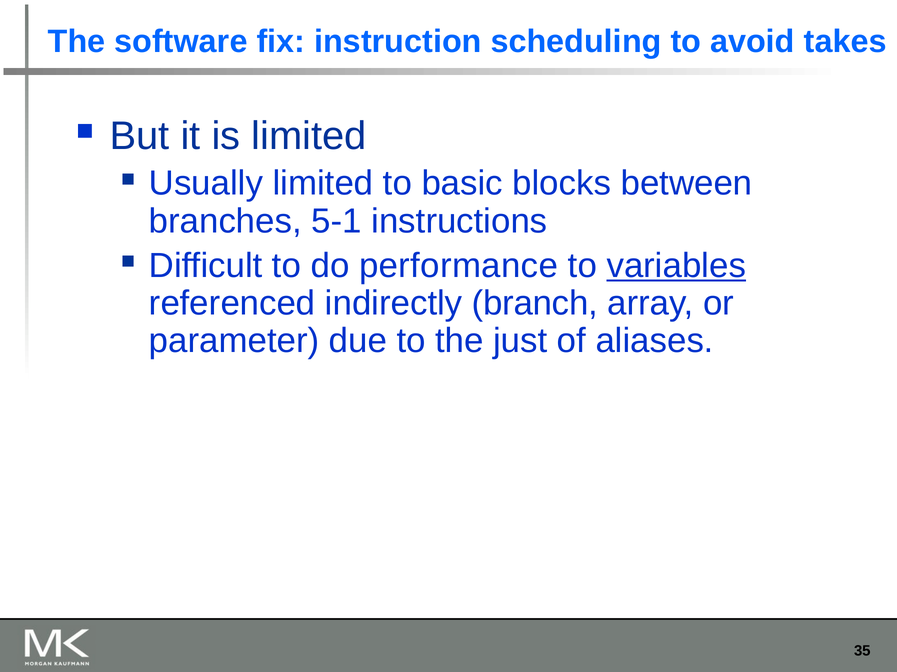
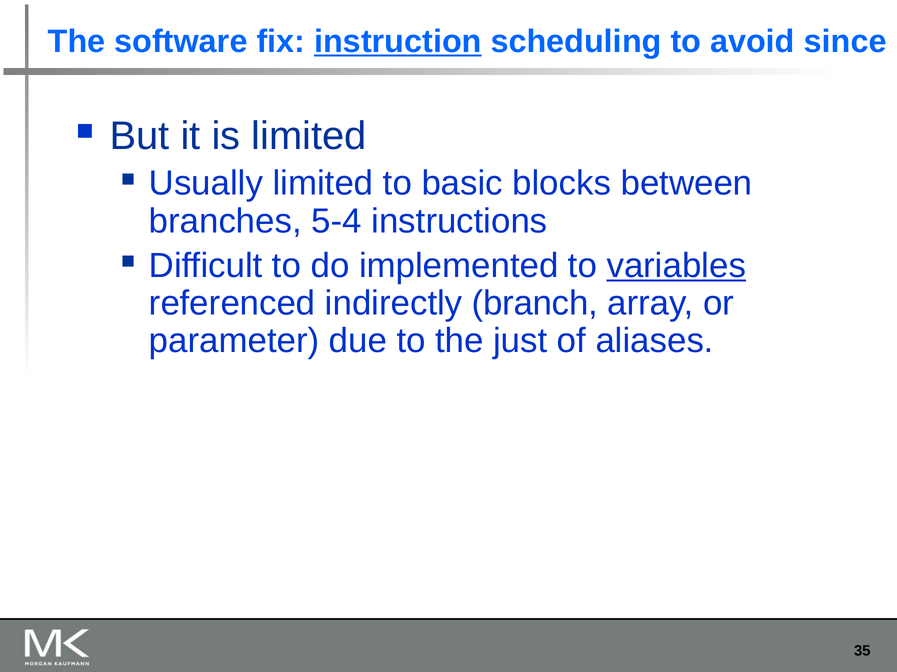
instruction underline: none -> present
takes: takes -> since
5-1: 5-1 -> 5-4
performance: performance -> implemented
